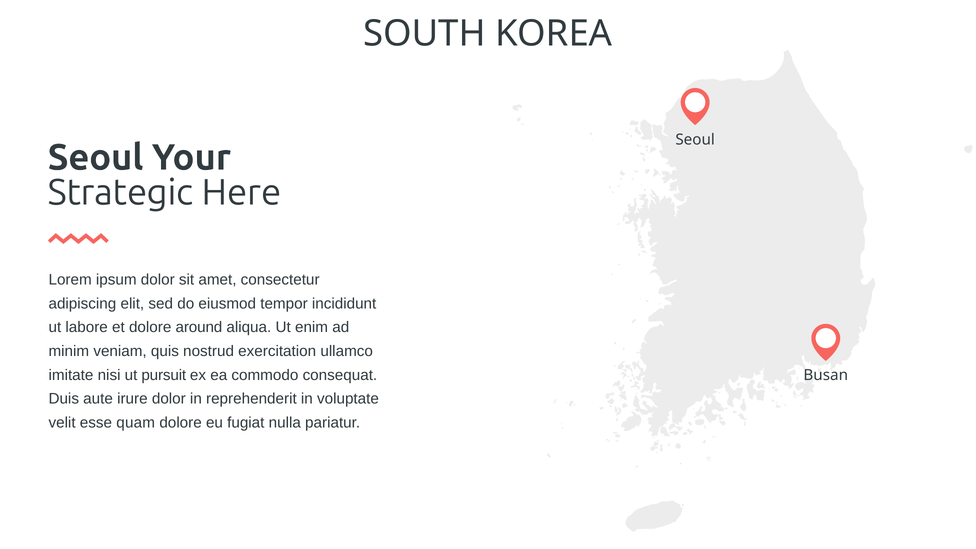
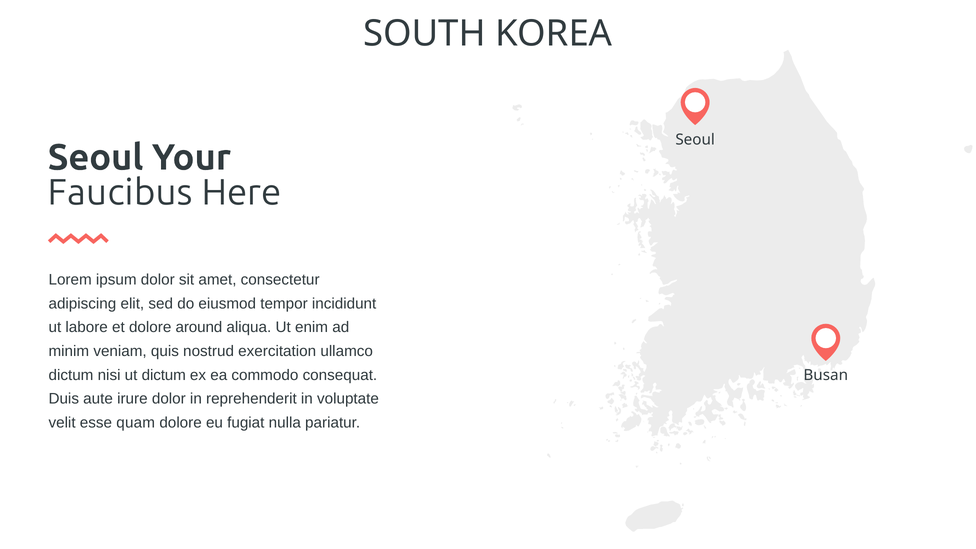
Strategic: Strategic -> Faucibus
imitate at (71, 375): imitate -> dictum
ut pursuit: pursuit -> dictum
